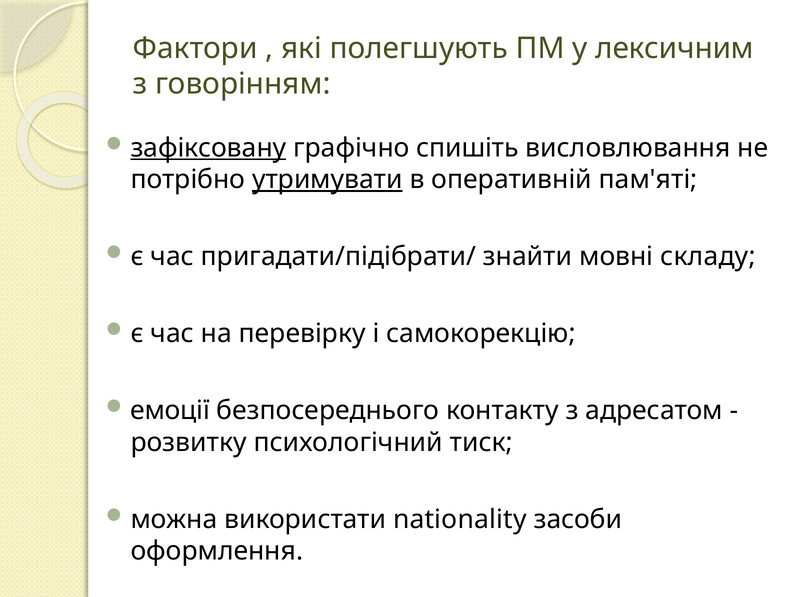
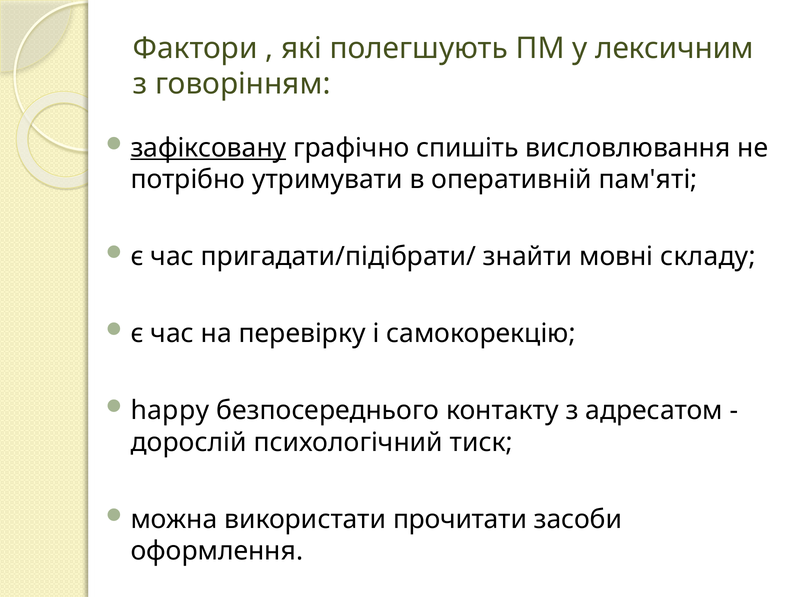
утримувати underline: present -> none
емоції: емоції -> happy
розвитку: розвитку -> дорослій
nationality: nationality -> прочитати
